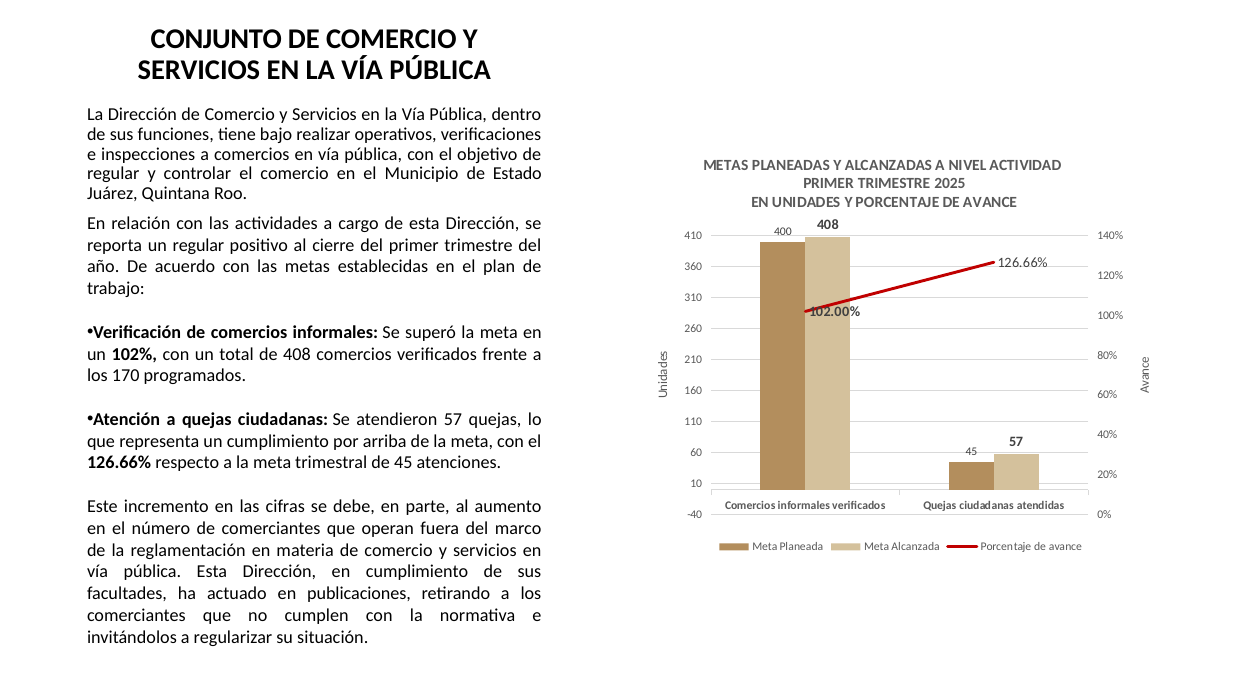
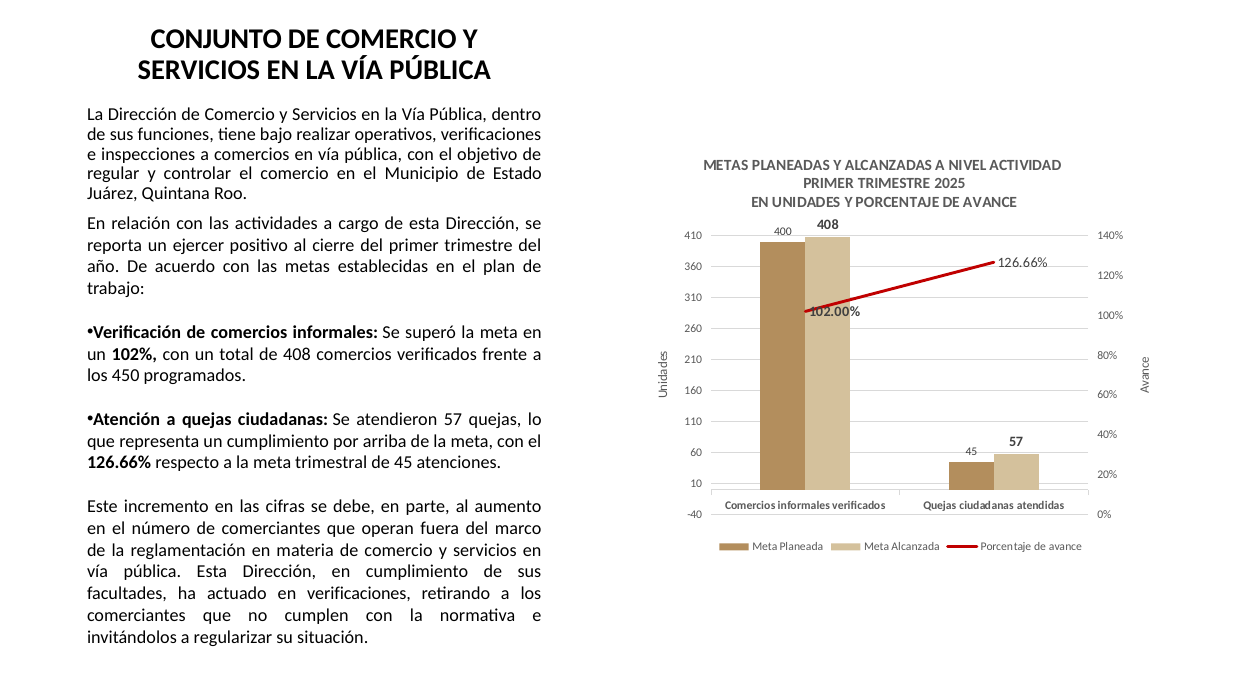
un regular: regular -> ejercer
170: 170 -> 450
en publicaciones: publicaciones -> verificaciones
